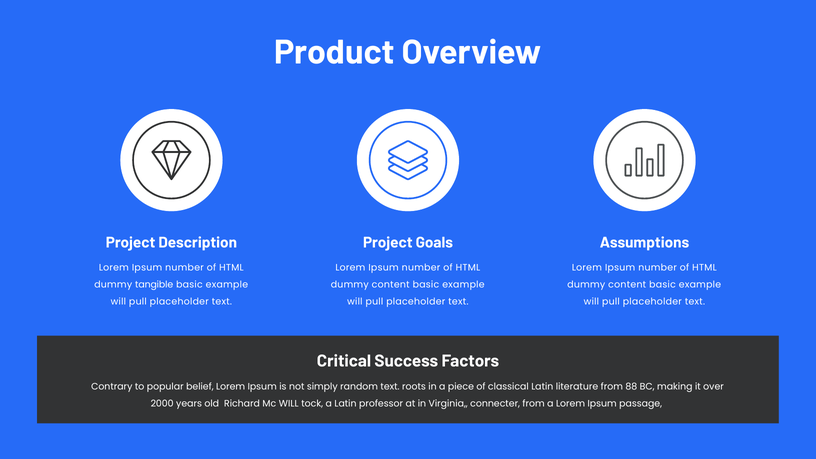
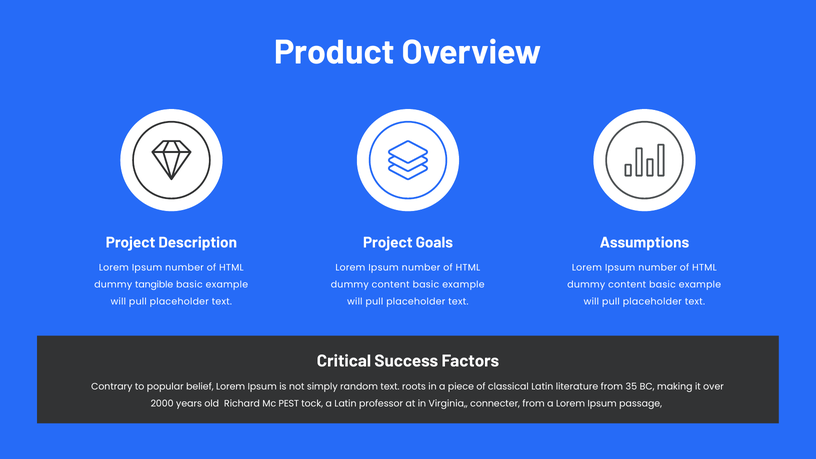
88: 88 -> 35
Mc WILL: WILL -> PEST
